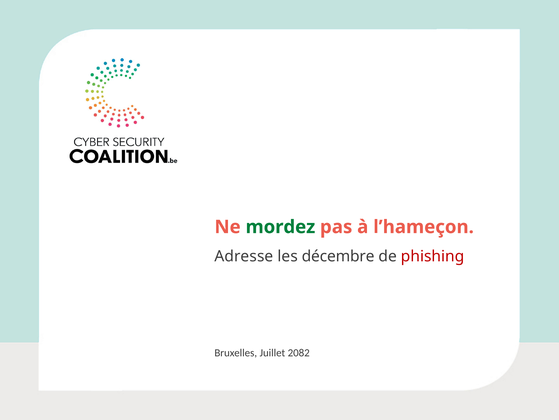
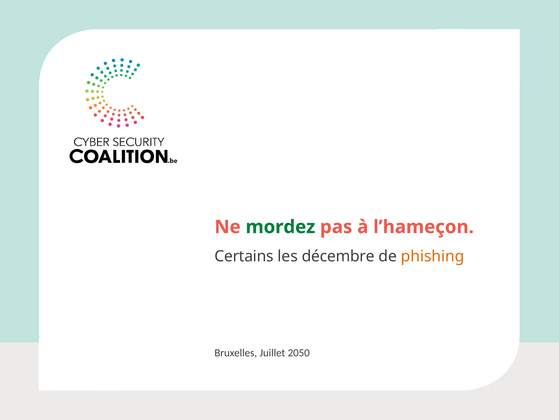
Adresse: Adresse -> Certains
phishing colour: red -> orange
2082: 2082 -> 2050
